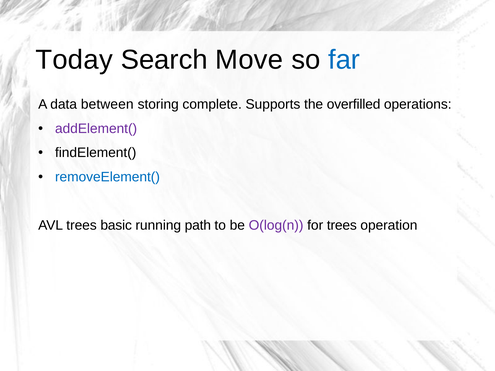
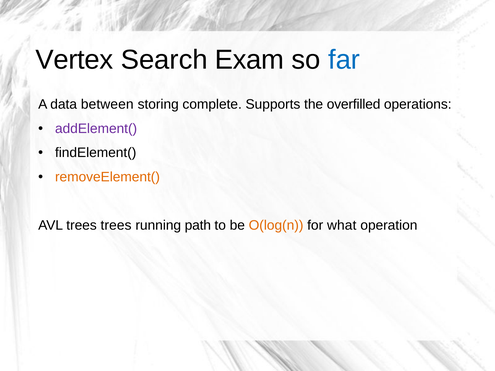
Today: Today -> Vertex
Move: Move -> Exam
removeElement( colour: blue -> orange
trees basic: basic -> trees
O(log(n colour: purple -> orange
for trees: trees -> what
